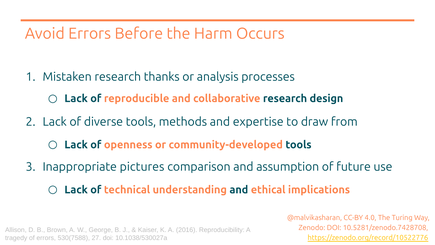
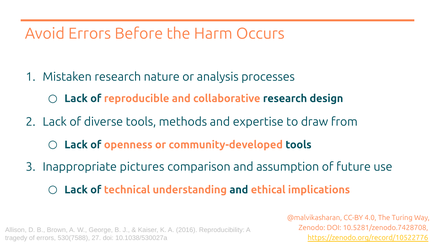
thanks: thanks -> nature
